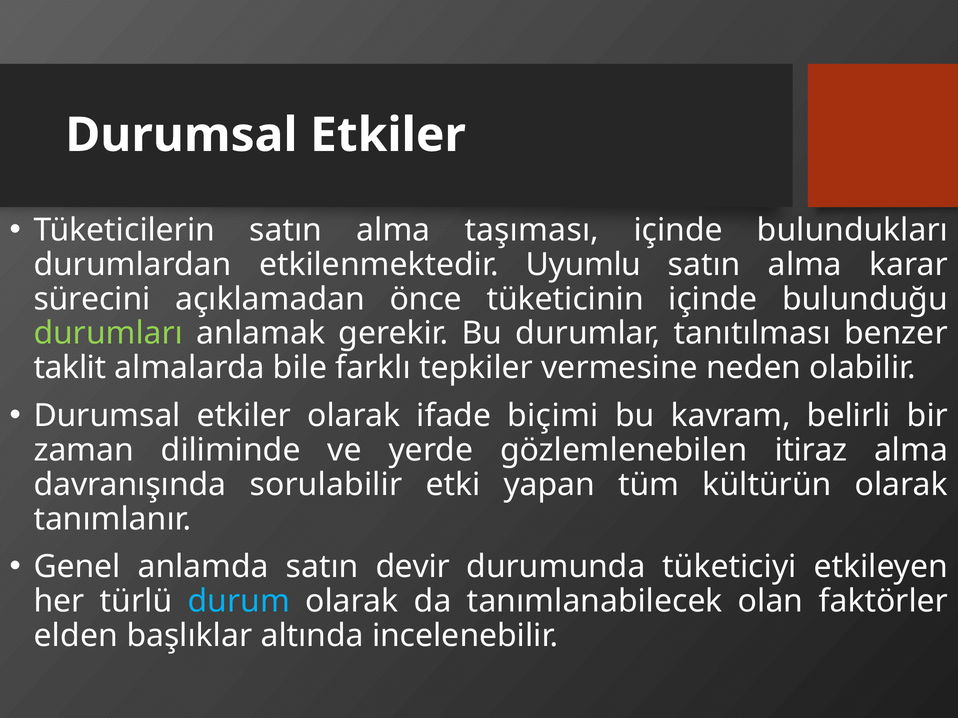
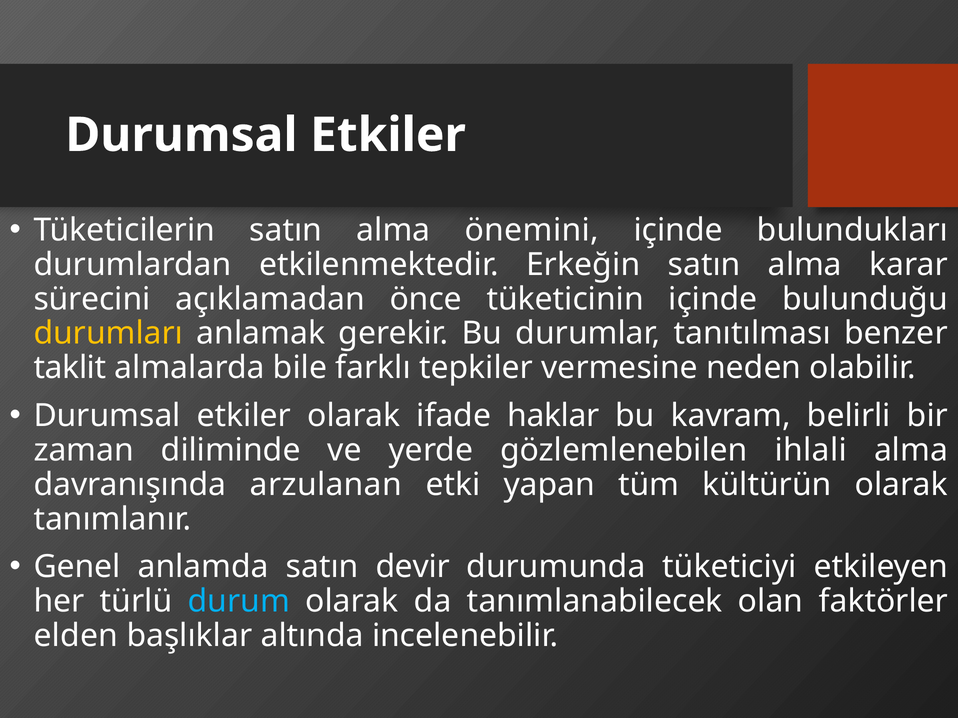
taşıması: taşıması -> önemini
Uyumlu: Uyumlu -> Erkeğin
durumları colour: light green -> yellow
biçimi: biçimi -> haklar
itiraz: itiraz -> ihlali
sorulabilir: sorulabilir -> arzulanan
